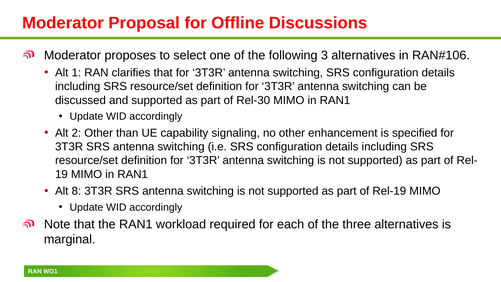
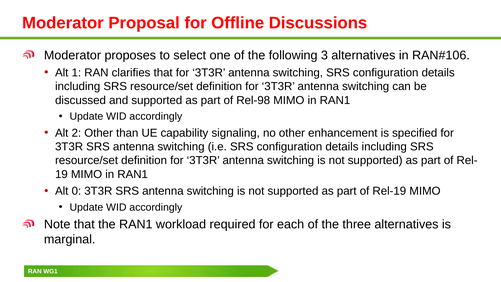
Rel-30: Rel-30 -> Rel-98
8: 8 -> 0
